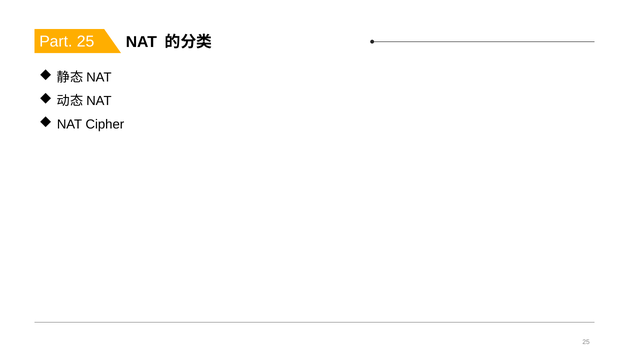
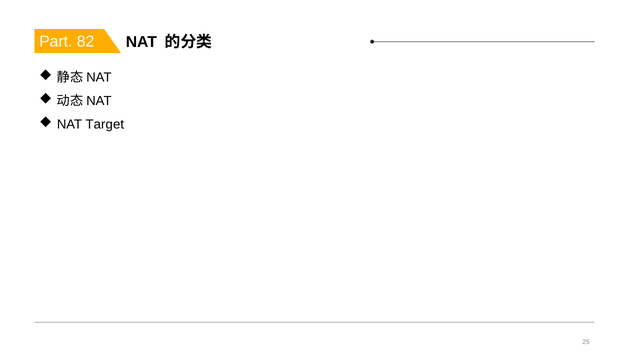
Part 25: 25 -> 82
Cipher: Cipher -> Target
